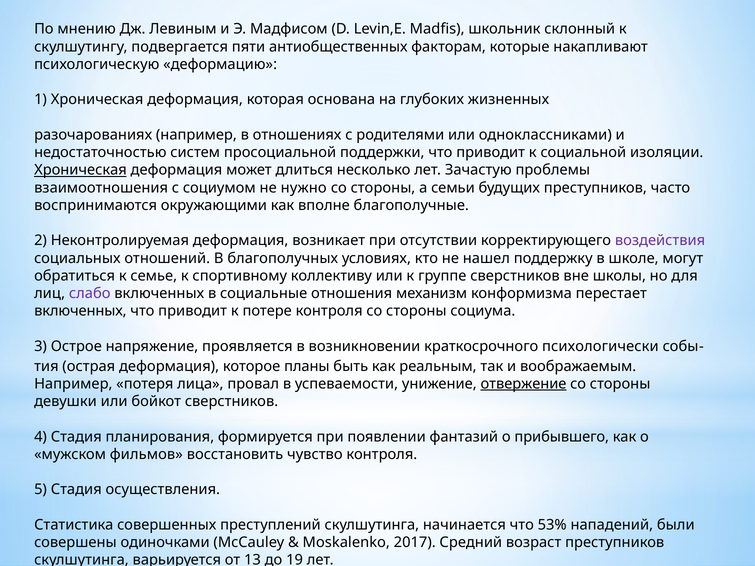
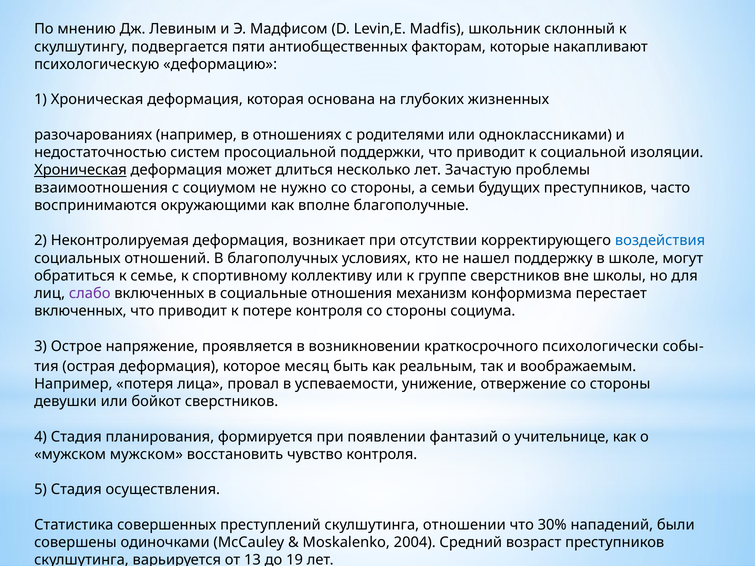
воздействия colour: purple -> blue
планы: планы -> месяц
отвержение underline: present -> none
прибывшего: прибывшего -> учительнице
мужском фильмов: фильмов -> мужском
начинается: начинается -> отношении
53%: 53% -> 30%
2017: 2017 -> 2004
